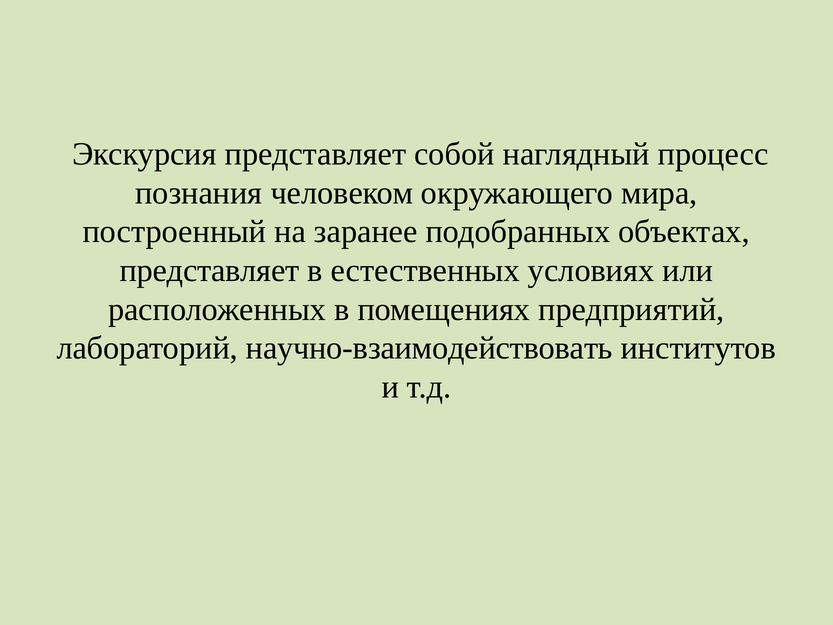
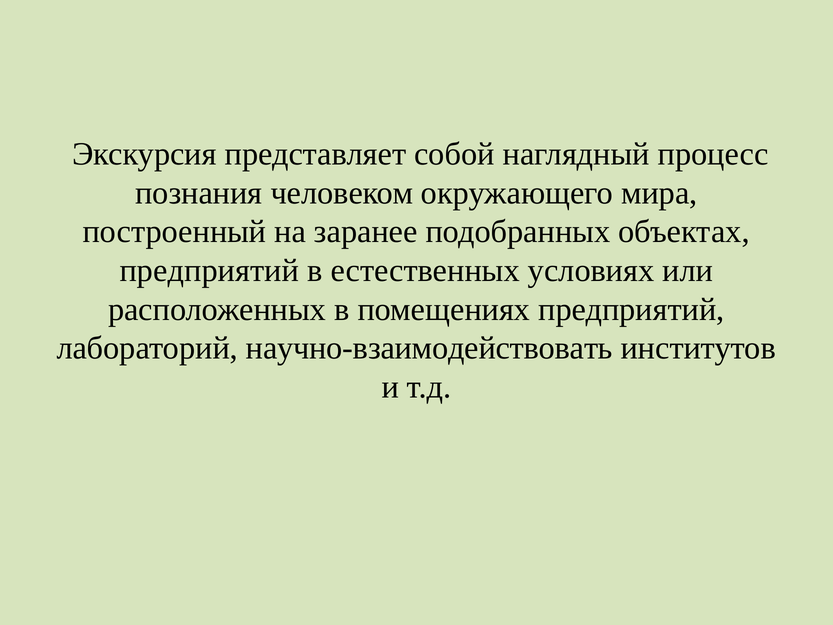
представляет at (210, 270): представляет -> предприятий
